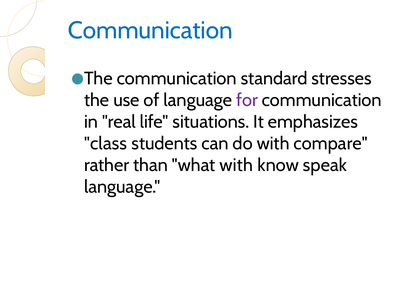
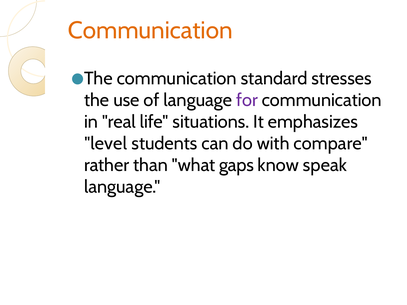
Communication at (150, 31) colour: blue -> orange
class: class -> level
what with: with -> gaps
